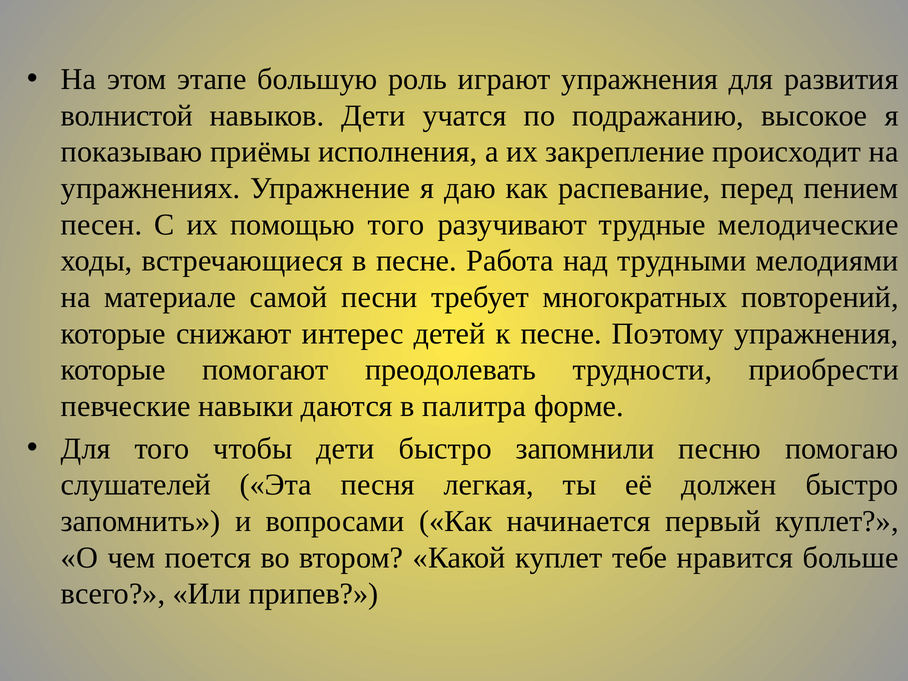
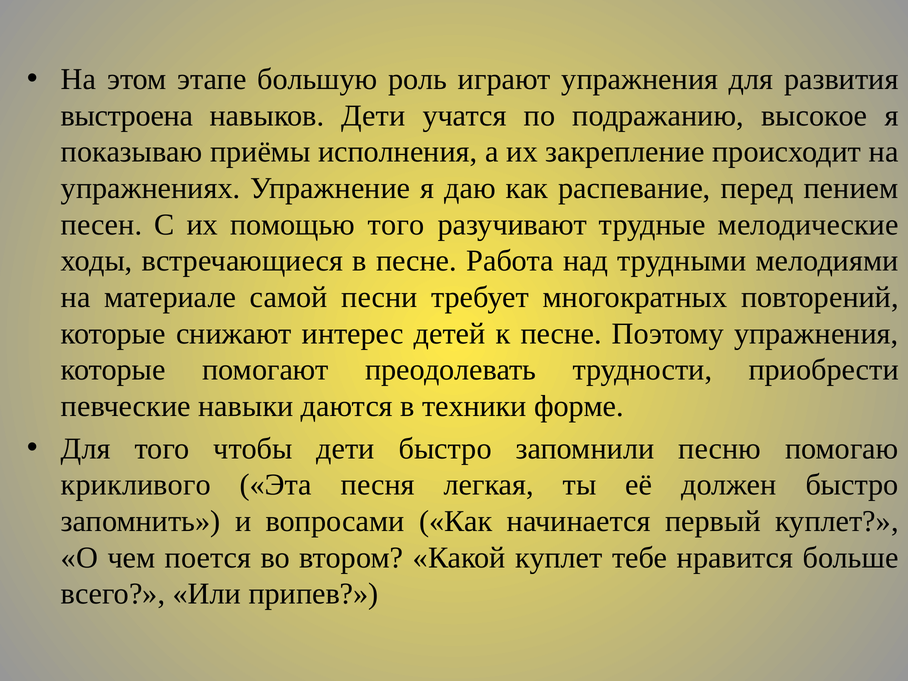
волнистой: волнистой -> выстроена
палитра: палитра -> техники
слушателей: слушателей -> крикливого
